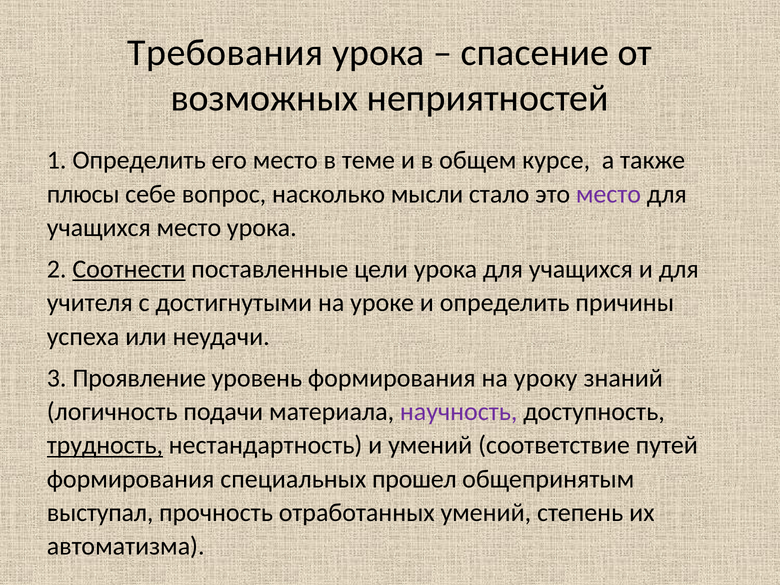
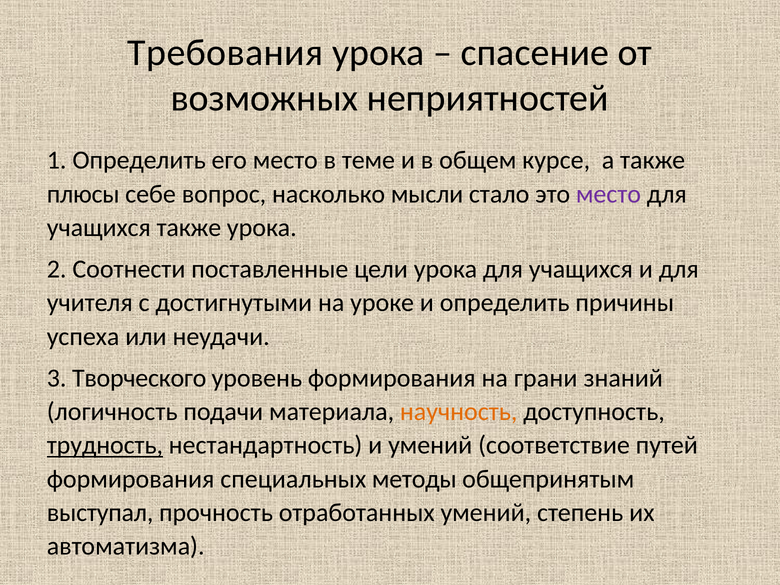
учащихся место: место -> также
Соотнести underline: present -> none
Проявление: Проявление -> Творческого
уроку: уроку -> грани
научность colour: purple -> orange
прошел: прошел -> методы
